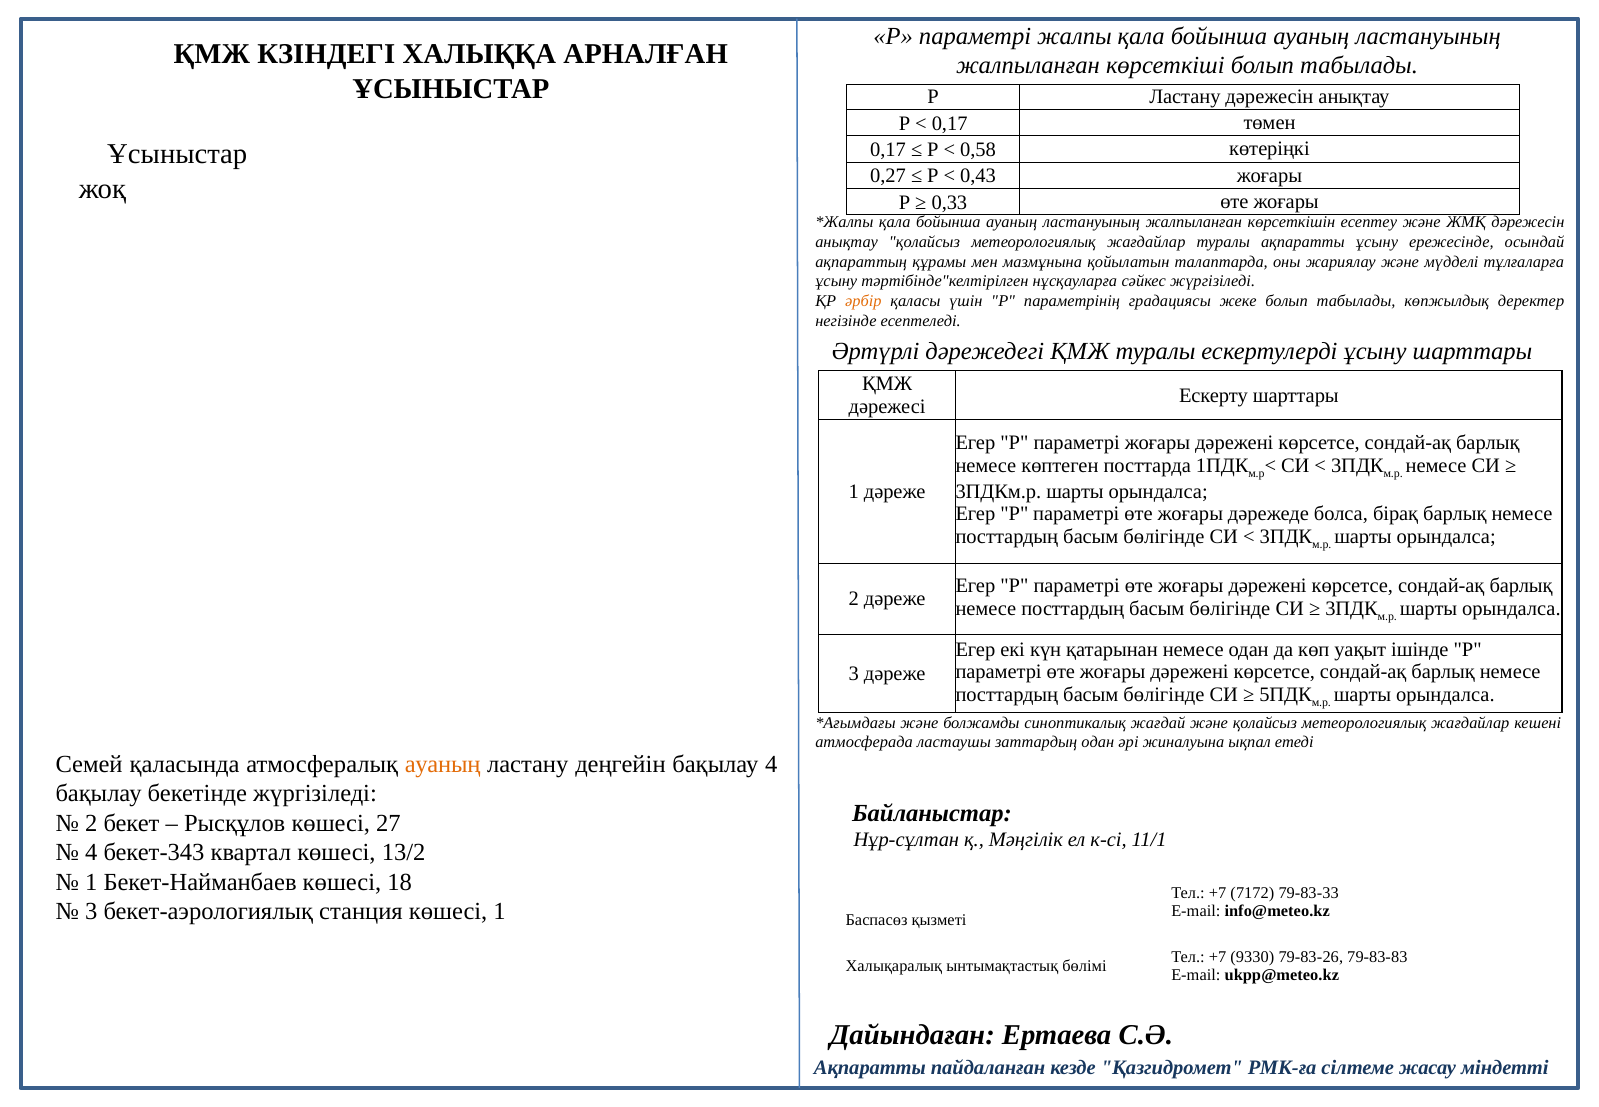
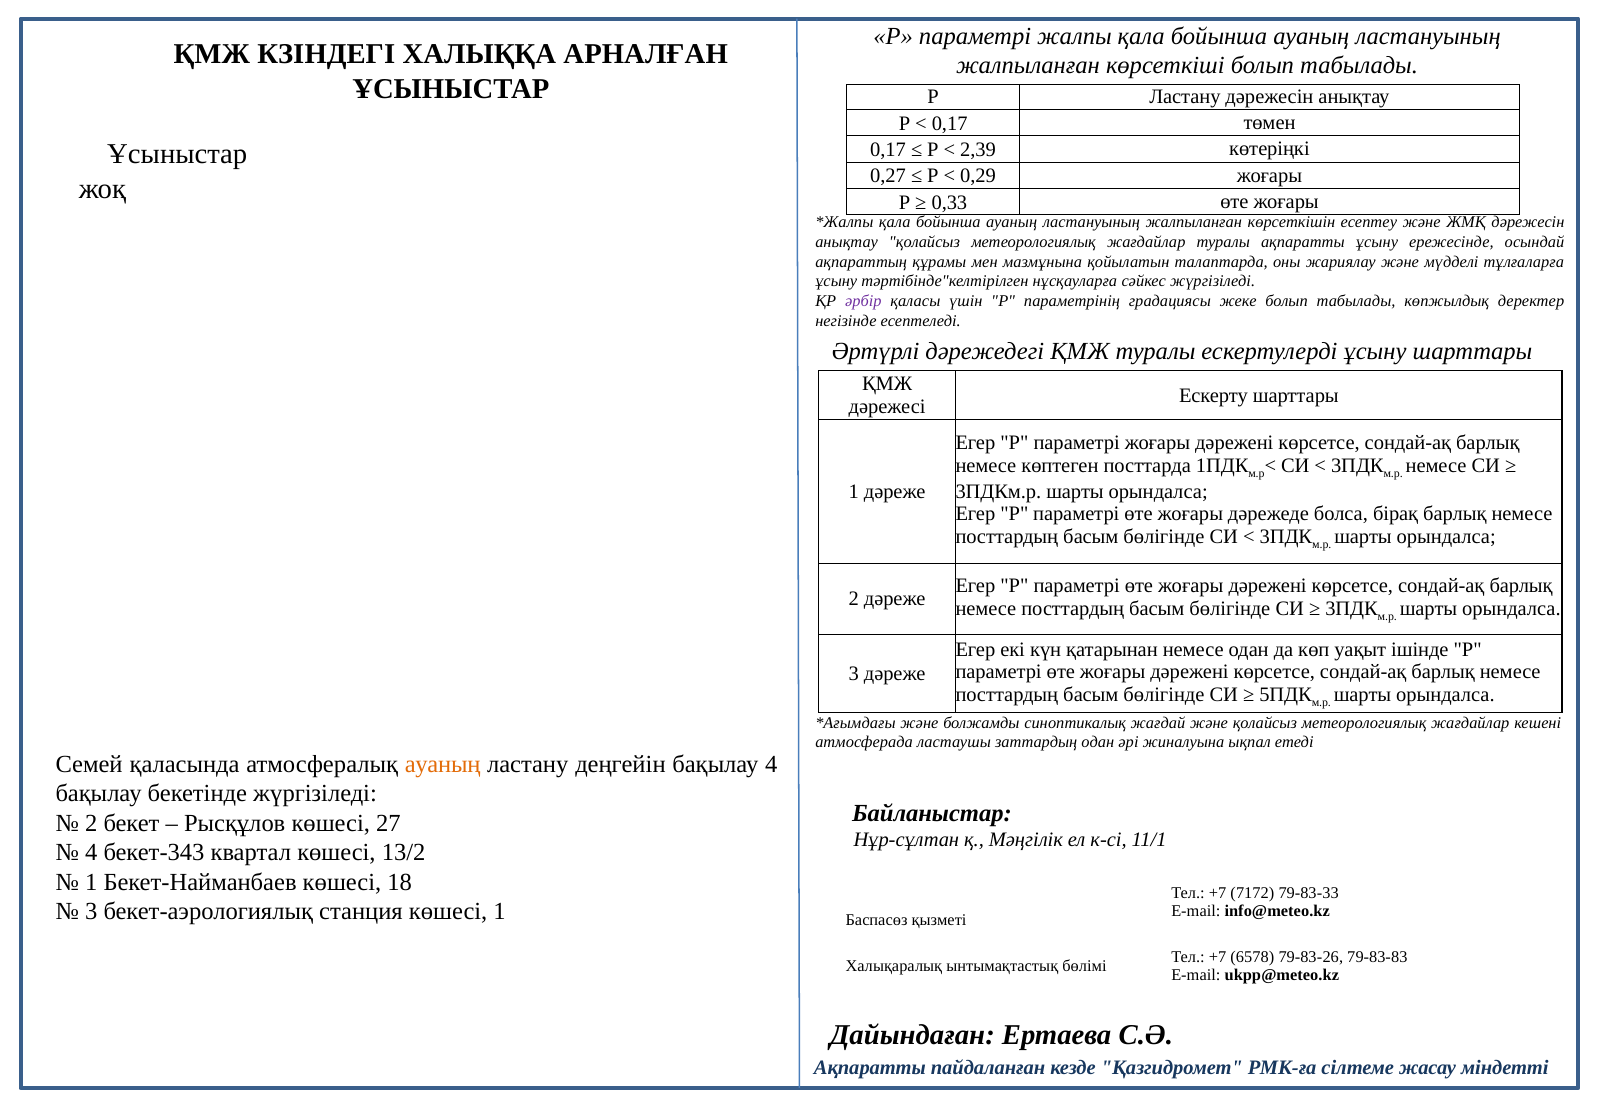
0,58: 0,58 -> 2,39
0,43: 0,43 -> 0,29
әрбір colour: orange -> purple
9330: 9330 -> 6578
